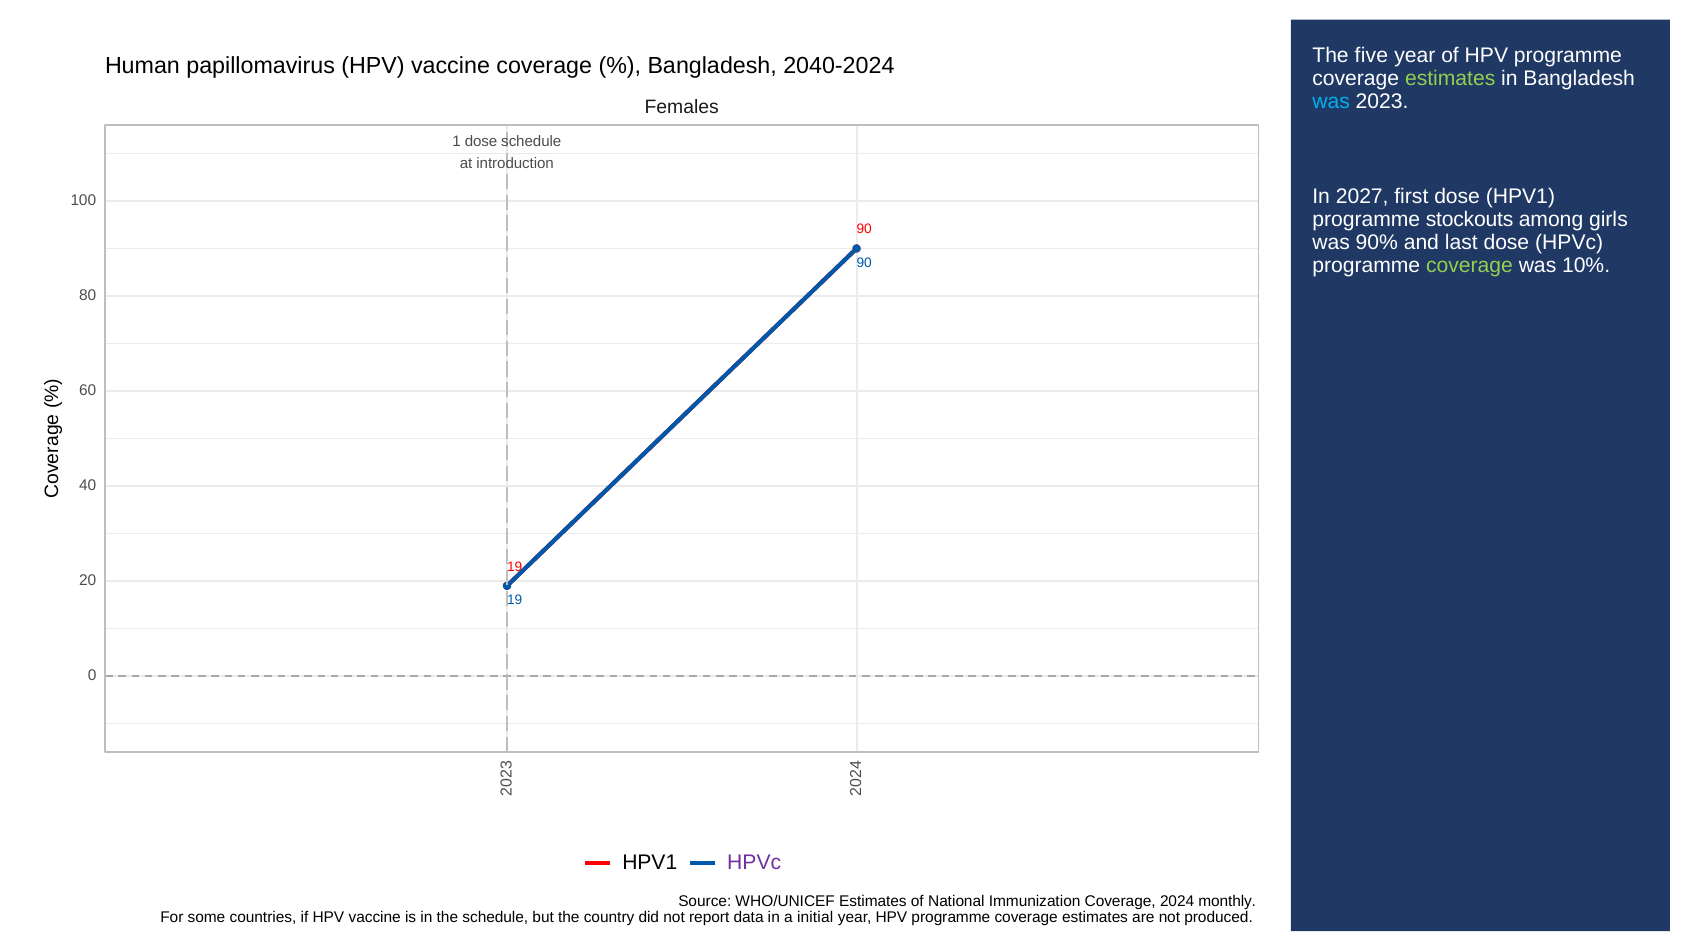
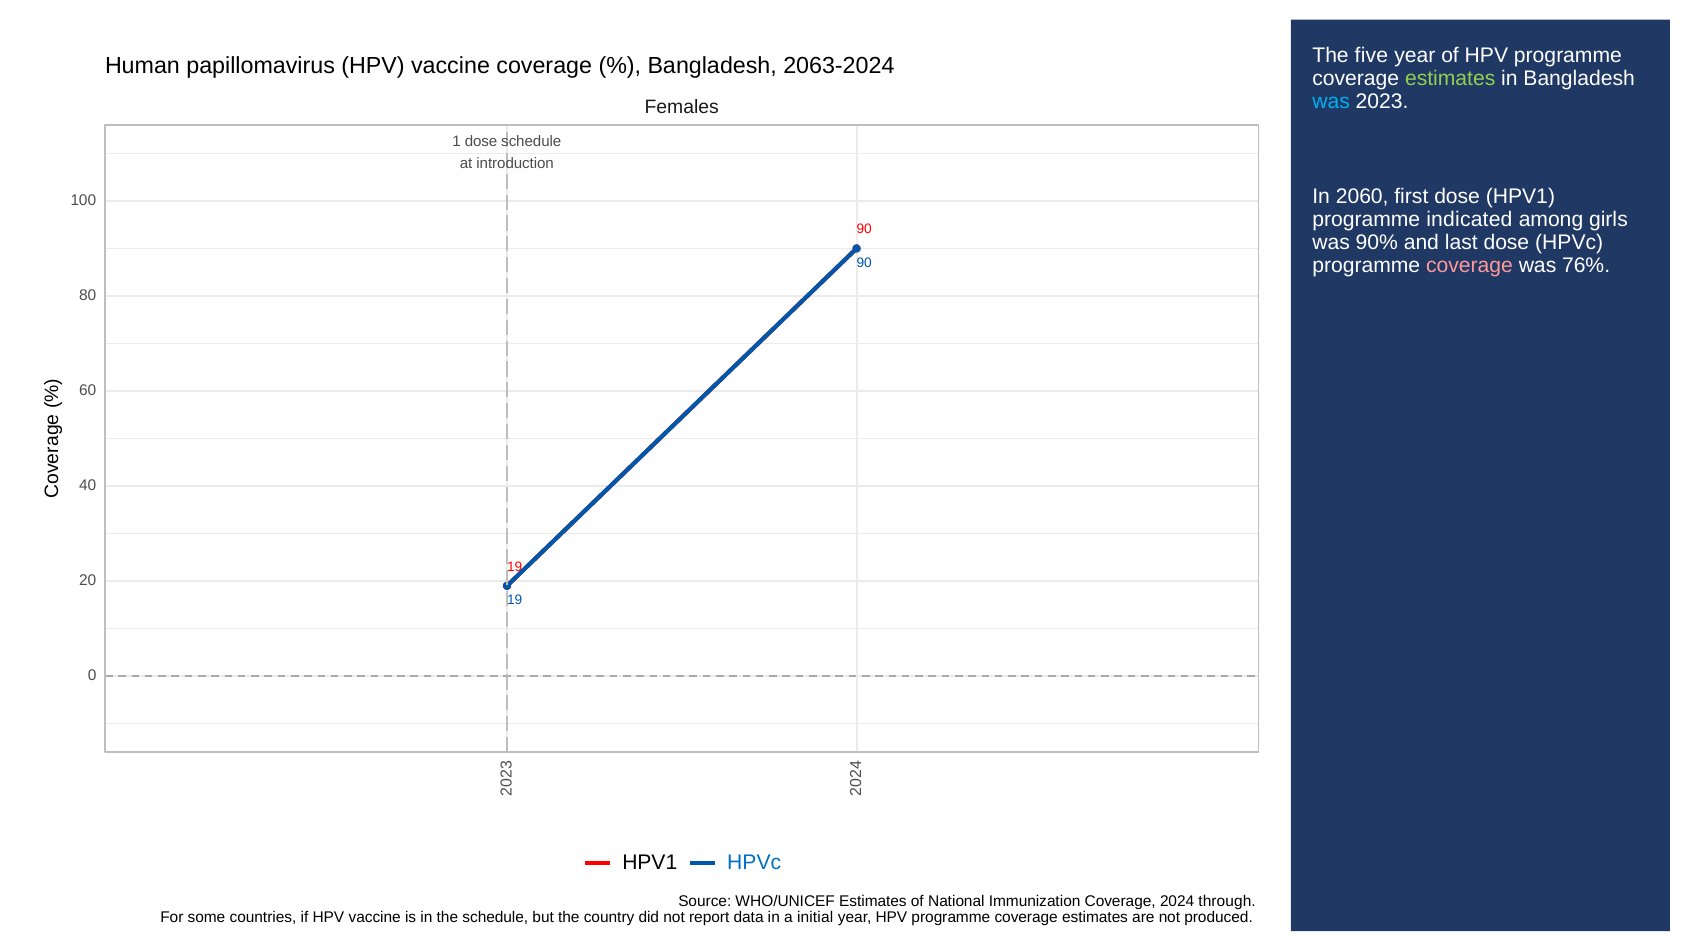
2040-2024: 2040-2024 -> 2063-2024
2027: 2027 -> 2060
stockouts: stockouts -> indicated
coverage at (1470, 265) colour: light green -> pink
10%: 10% -> 76%
HPVc at (754, 862) colour: purple -> blue
monthly: monthly -> through
